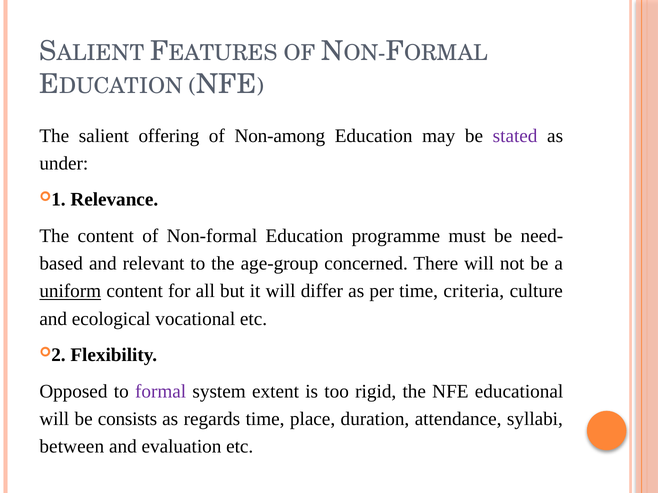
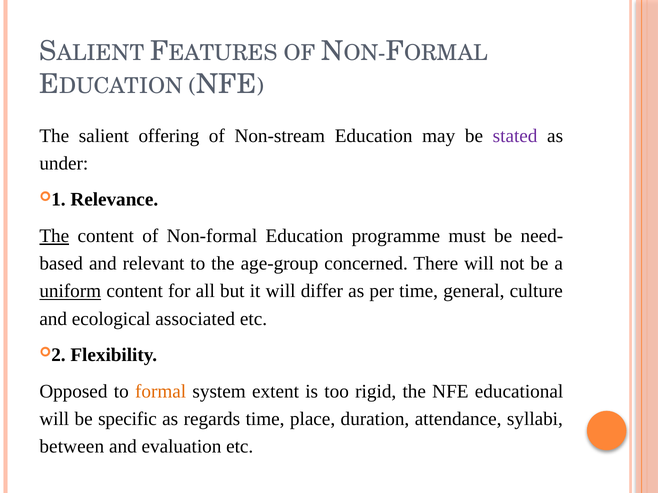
Non-among: Non-among -> Non-stream
The at (54, 236) underline: none -> present
criteria: criteria -> general
vocational: vocational -> associated
formal colour: purple -> orange
consists: consists -> specific
